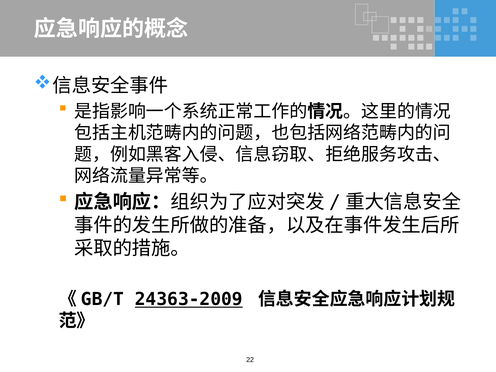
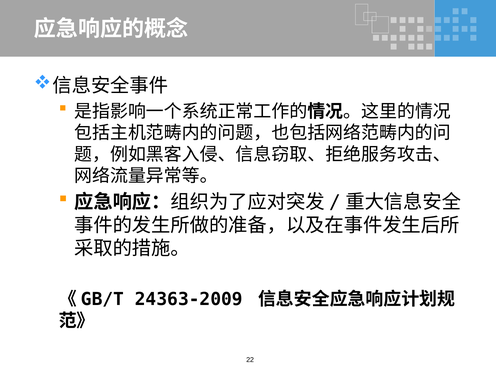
24363-2009 underline: present -> none
